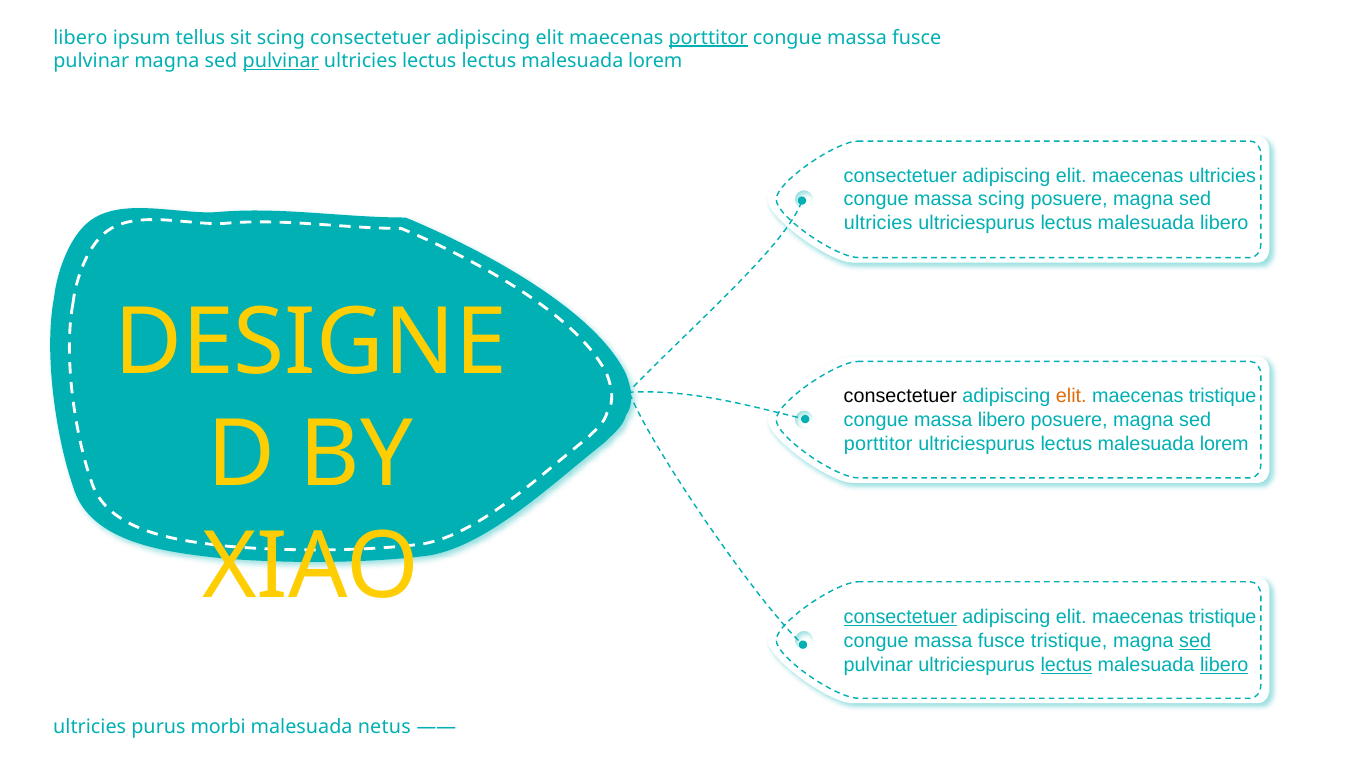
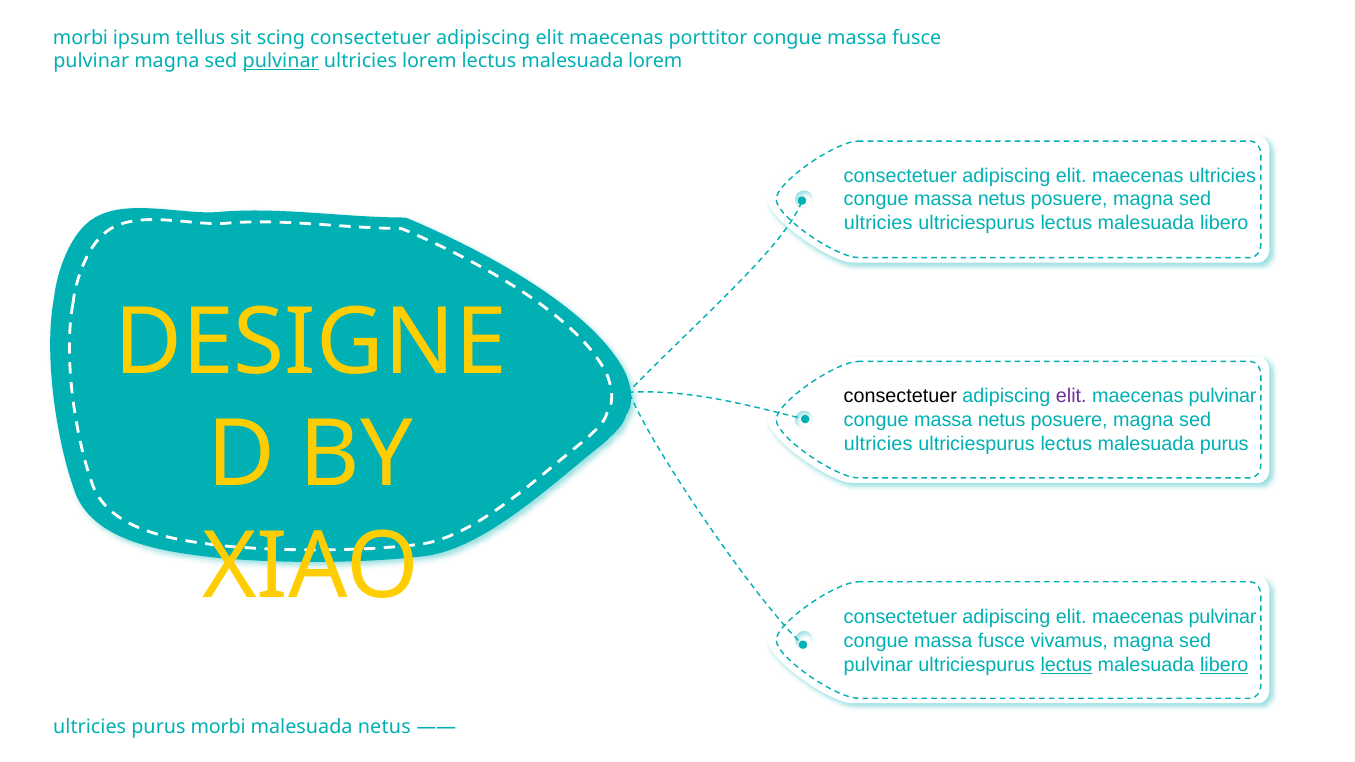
libero at (80, 38): libero -> morbi
porttitor at (708, 38) underline: present -> none
ultricies lectus: lectus -> lorem
scing at (1001, 199): scing -> netus
elit at (1071, 397) colour: orange -> purple
tristique at (1223, 397): tristique -> pulvinar
libero at (1002, 420): libero -> netus
porttitor at (878, 444): porttitor -> ultricies
ultriciespurus lectus malesuada lorem: lorem -> purus
consectetuer at (900, 617) underline: present -> none
tristique at (1223, 617): tristique -> pulvinar
fusce tristique: tristique -> vivamus
sed at (1195, 641) underline: present -> none
